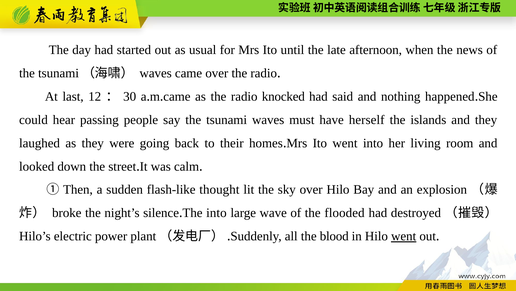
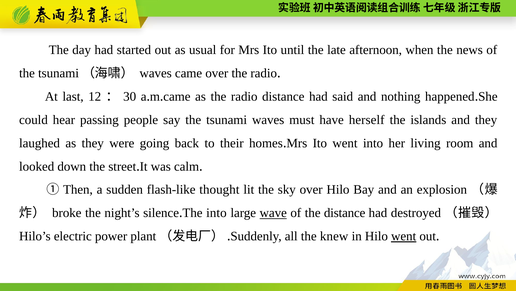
radio knocked: knocked -> distance
wave underline: none -> present
the flooded: flooded -> distance
blood: blood -> knew
